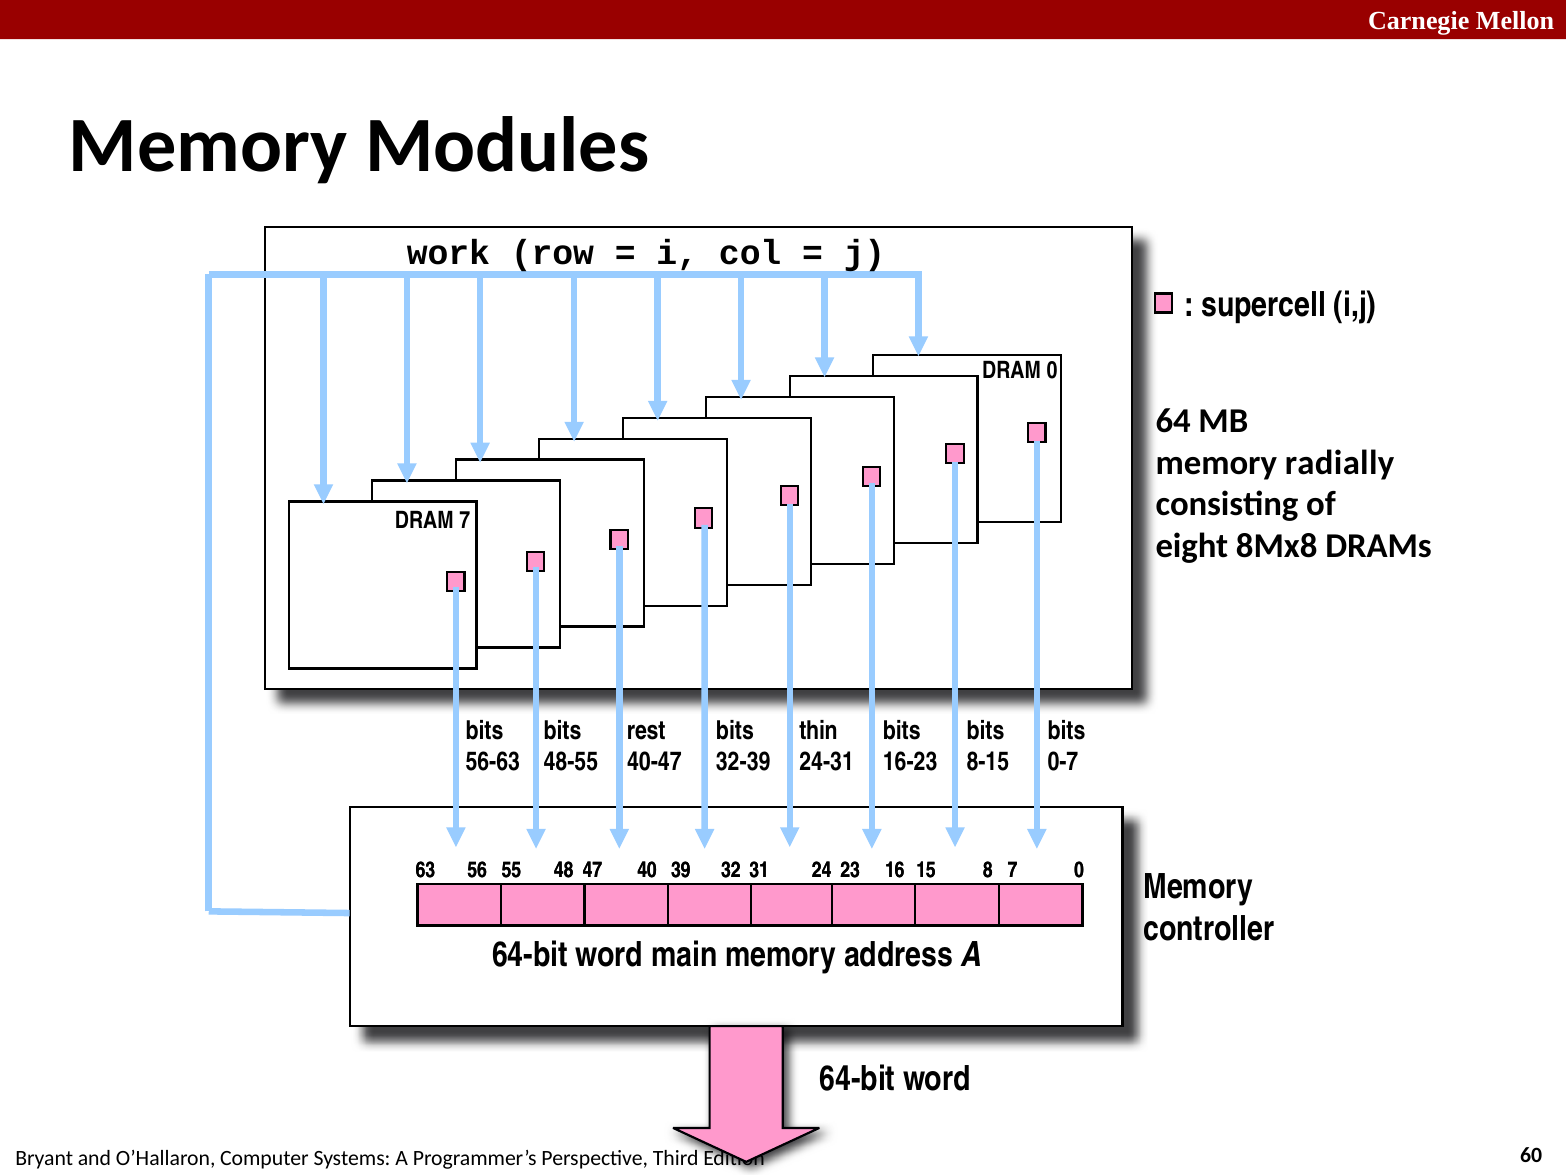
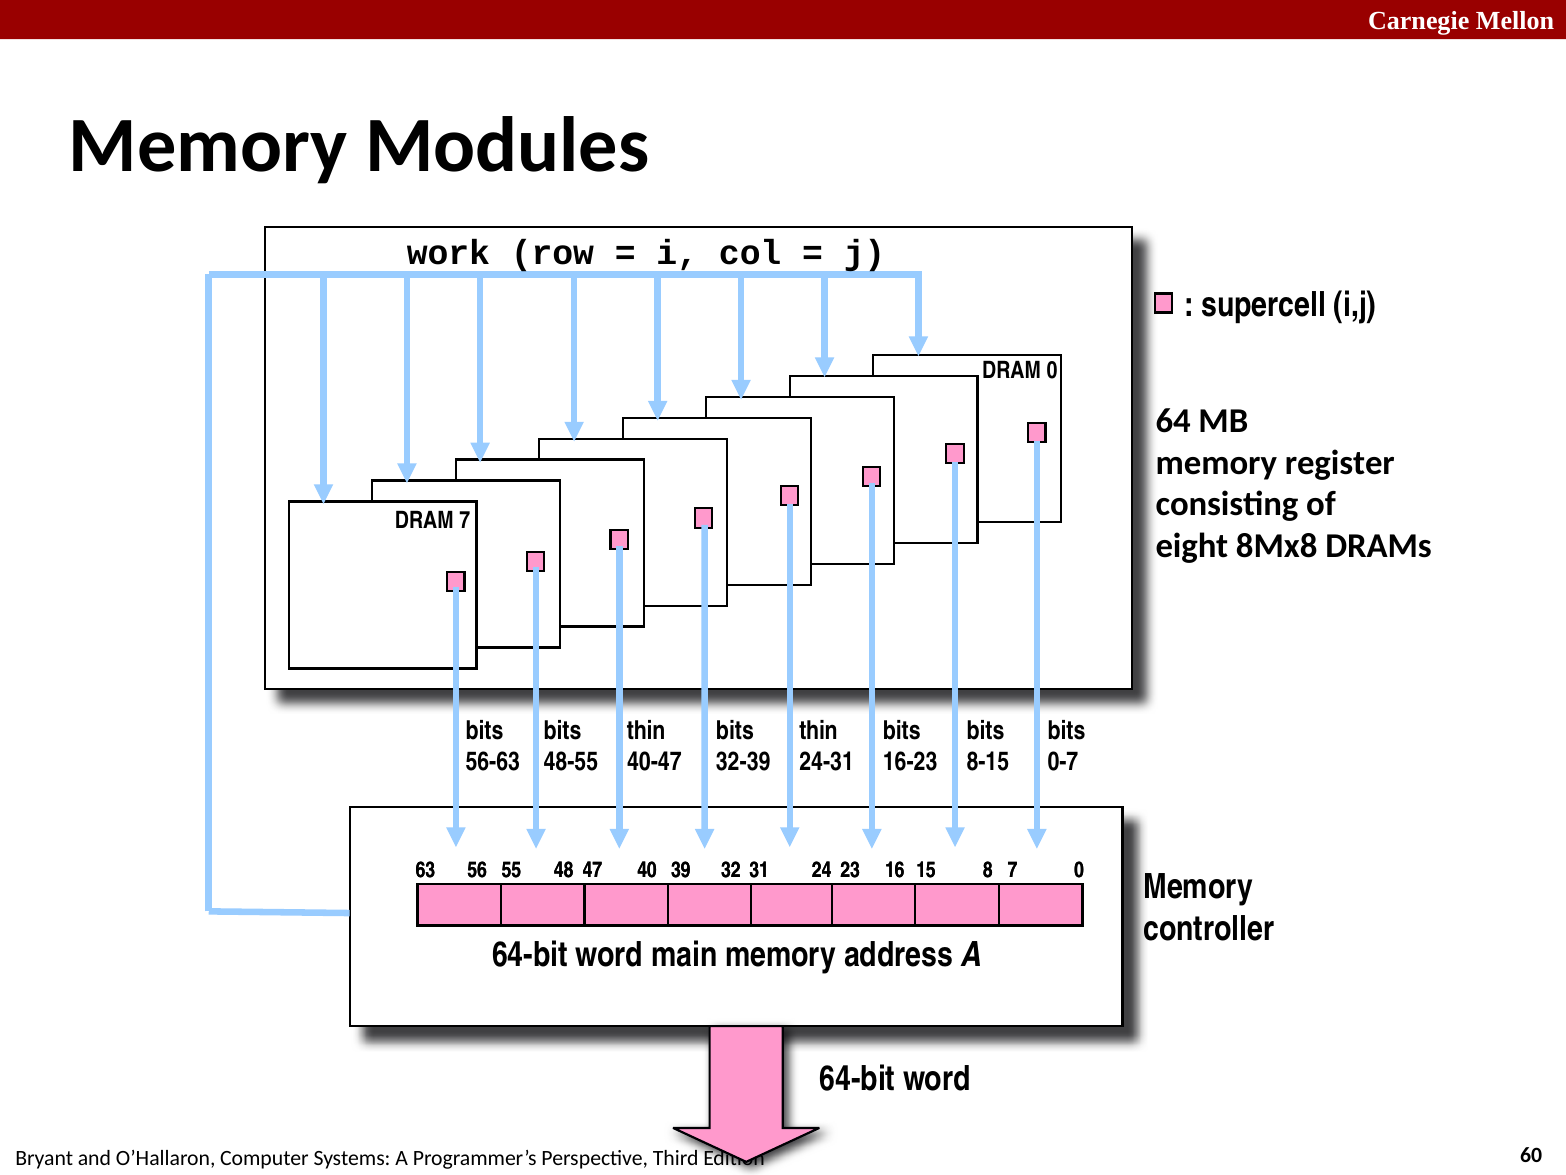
radially: radially -> register
rest at (646, 730): rest -> thin
